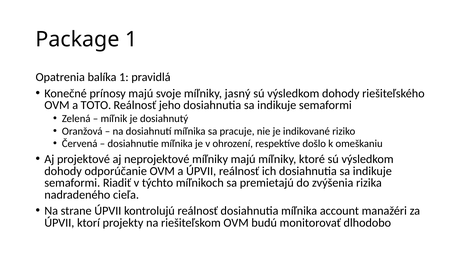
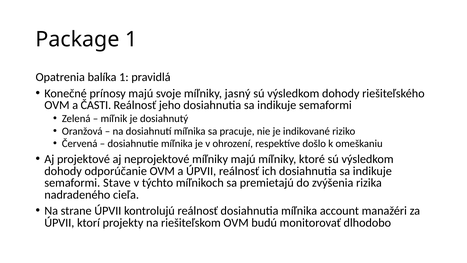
TOTO: TOTO -> ČASTI
Riadiť: Riadiť -> Stave
